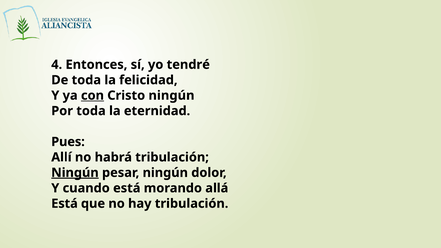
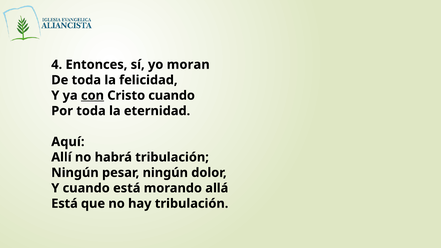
tendré: tendré -> moran
Cristo ningún: ningún -> cuando
Pues: Pues -> Aquí
Ningún at (75, 173) underline: present -> none
